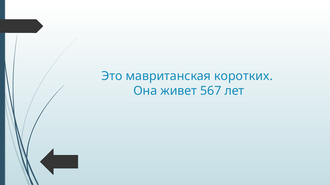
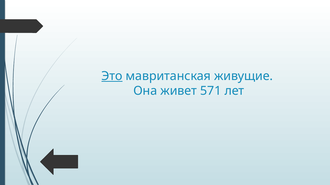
Это underline: none -> present
коротких: коротких -> живущие
567: 567 -> 571
